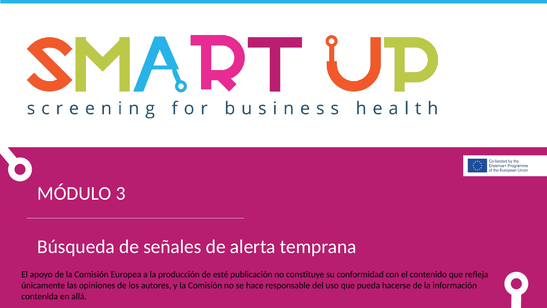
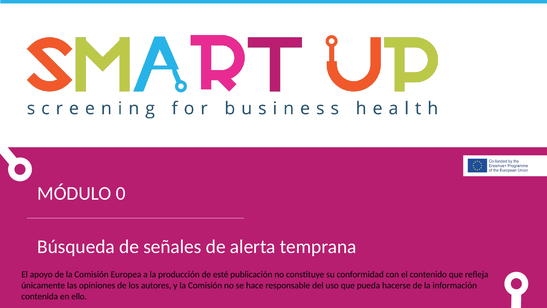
3: 3 -> 0
allá: allá -> ello
